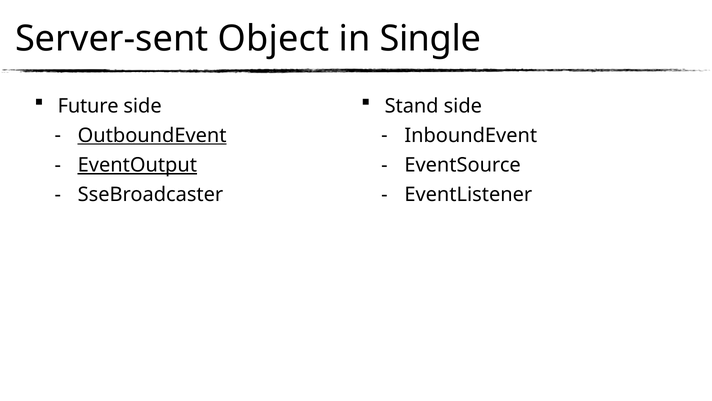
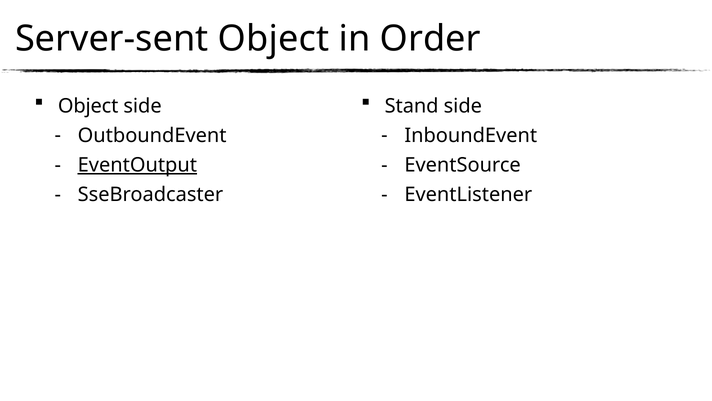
Single: Single -> Order
Future at (88, 106): Future -> Object
OutboundEvent underline: present -> none
